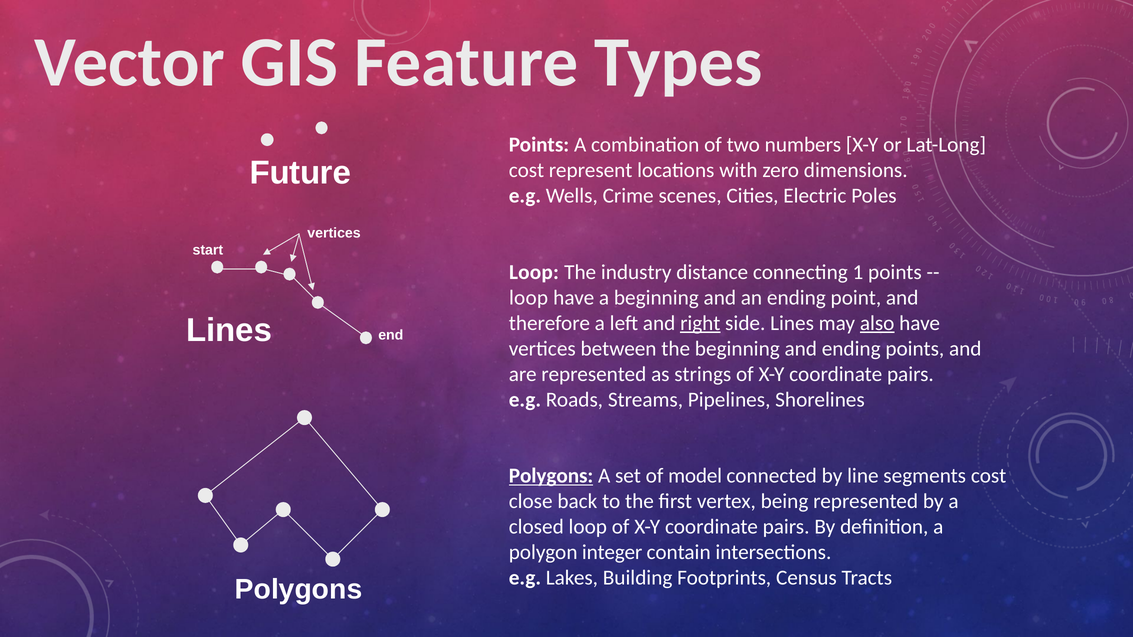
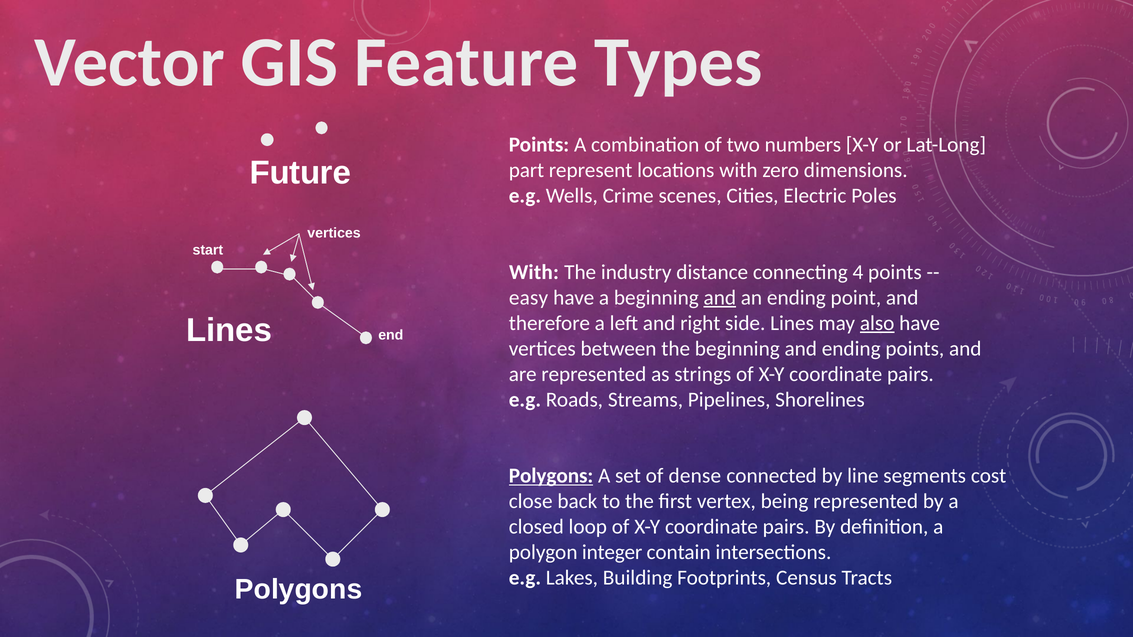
cost at (526, 170): cost -> part
Loop at (534, 272): Loop -> With
1: 1 -> 4
loop at (529, 298): loop -> easy
and at (720, 298) underline: none -> present
right underline: present -> none
model: model -> dense
